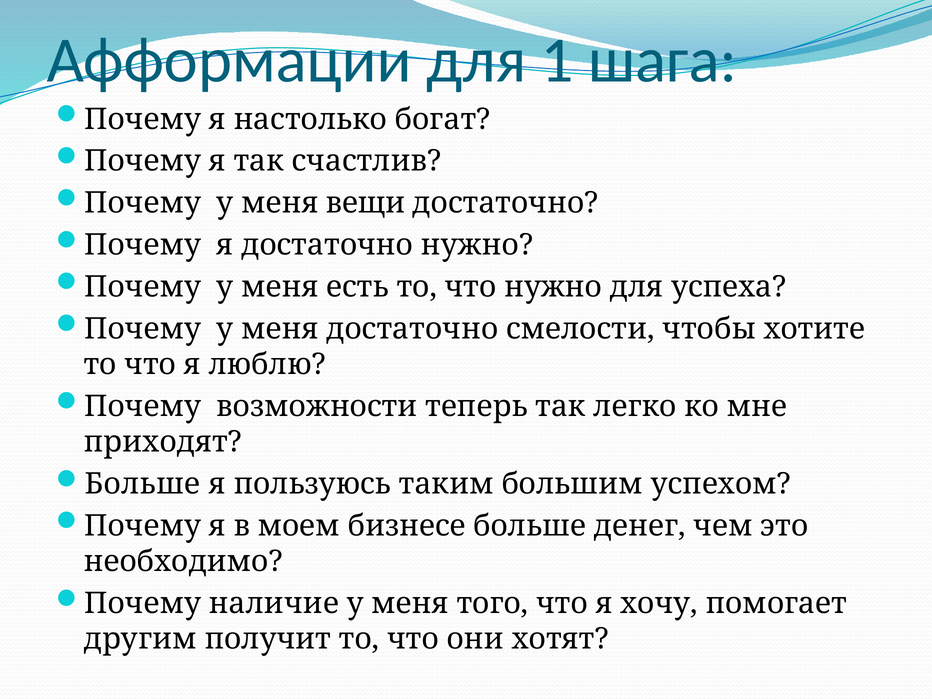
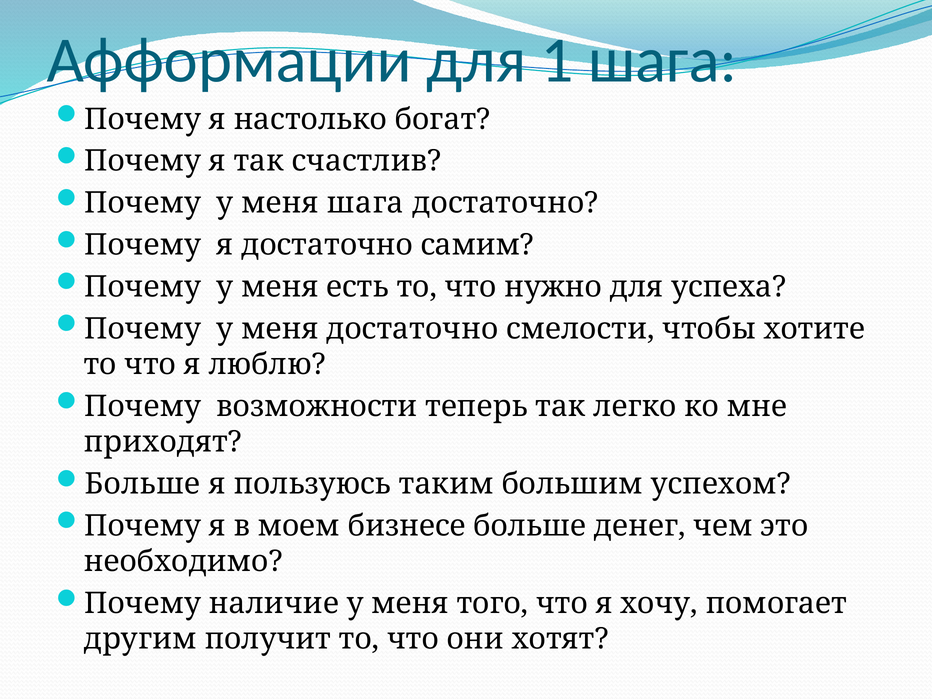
меня вещи: вещи -> шага
достаточно нужно: нужно -> самим
